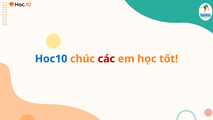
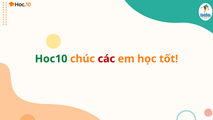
Hoc10 colour: blue -> green
